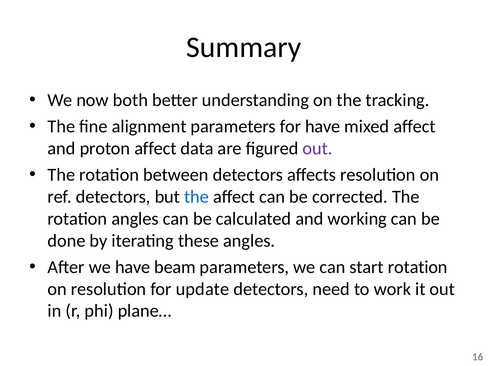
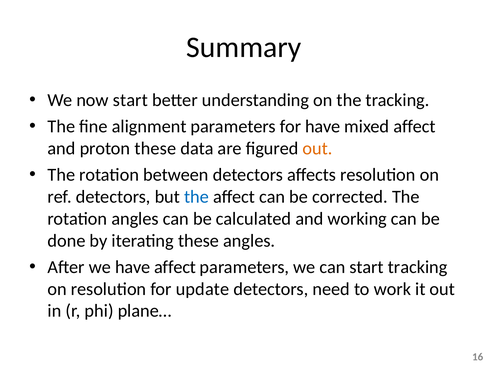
now both: both -> start
proton affect: affect -> these
out at (318, 148) colour: purple -> orange
have beam: beam -> affect
start rotation: rotation -> tracking
